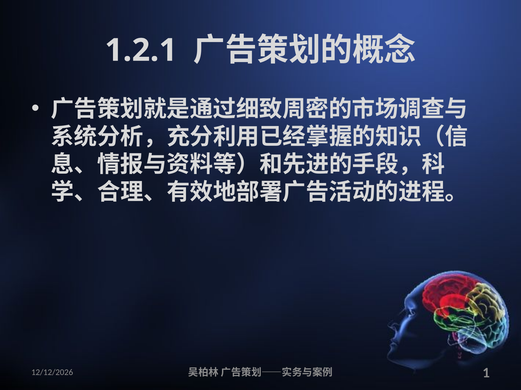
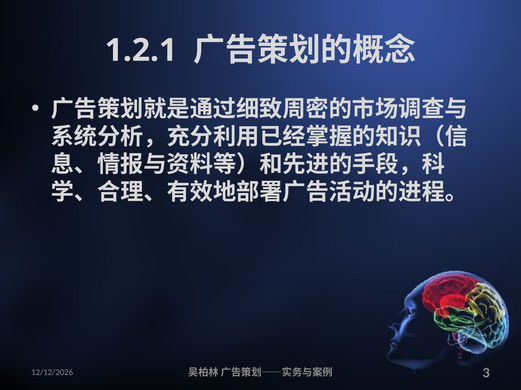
1: 1 -> 3
